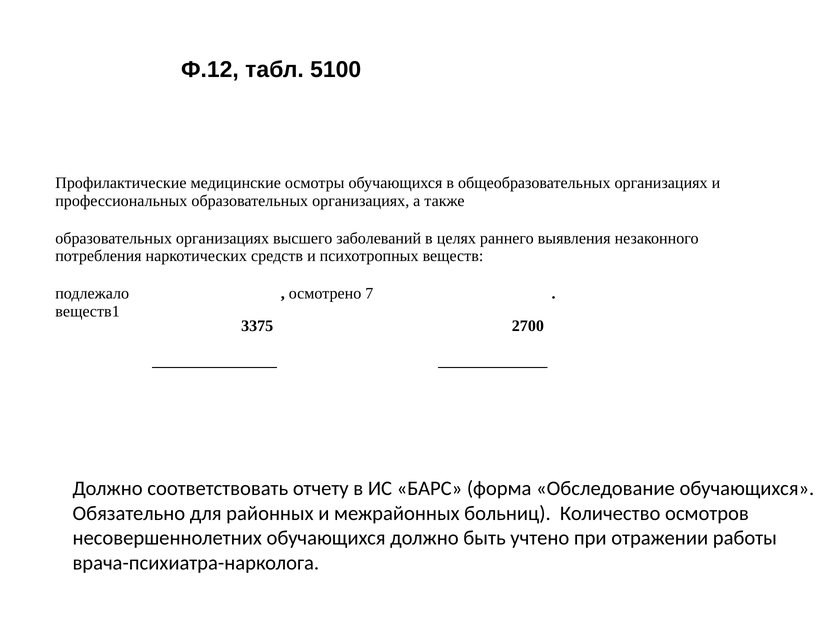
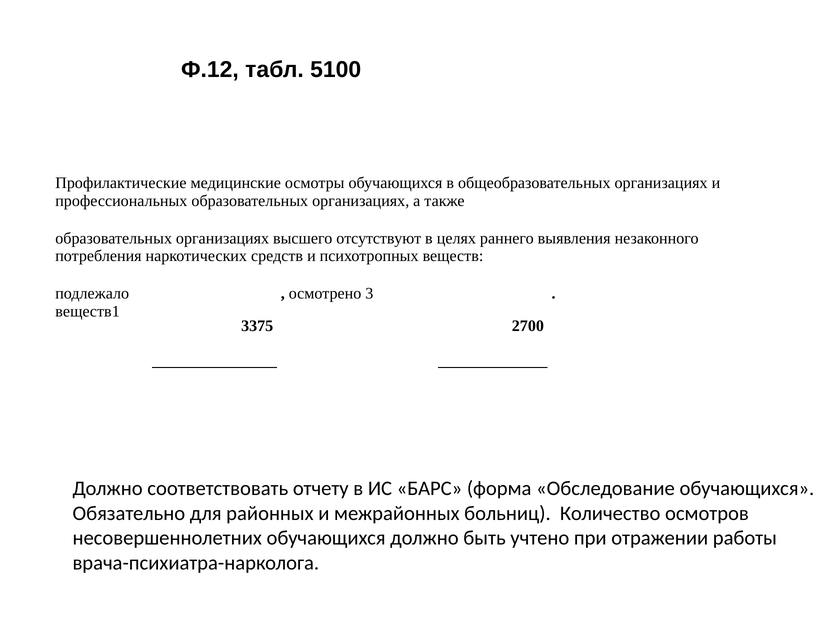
заболеваний: заболеваний -> отсутствуют
7: 7 -> 3
